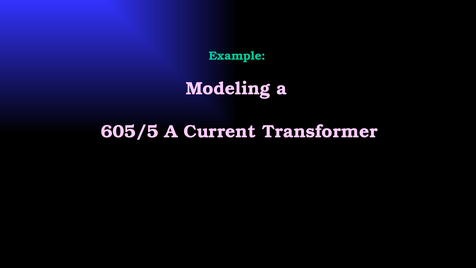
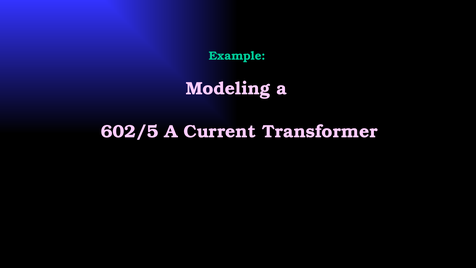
605/5: 605/5 -> 602/5
